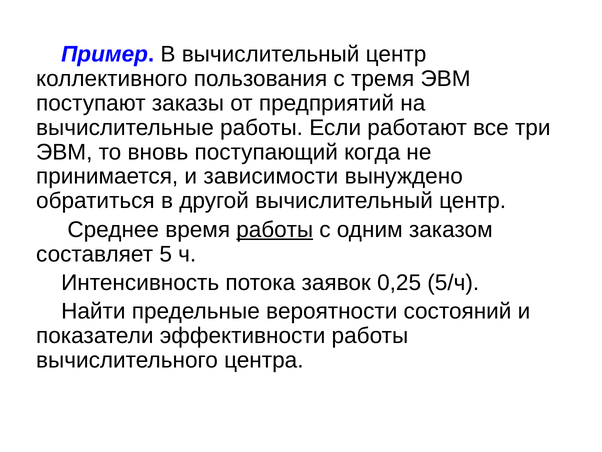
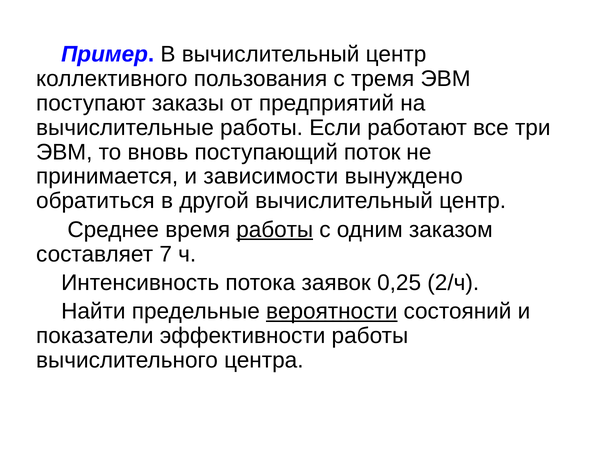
когда: когда -> поток
5: 5 -> 7
5/ч: 5/ч -> 2/ч
вероятности underline: none -> present
